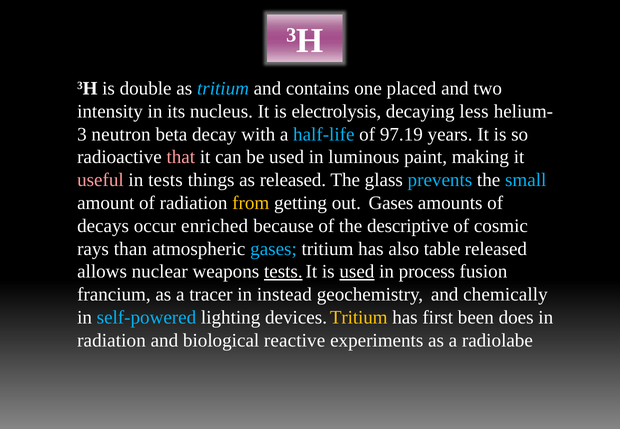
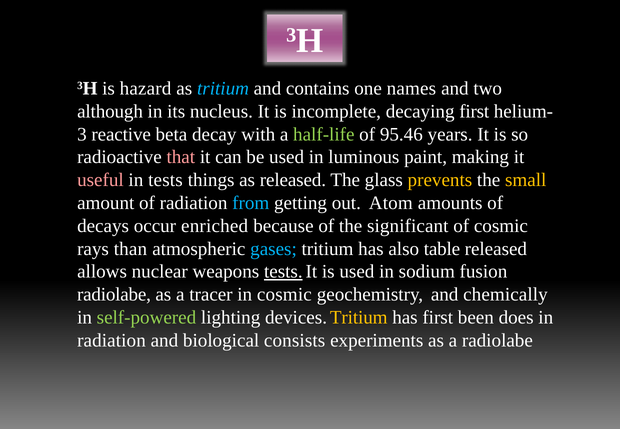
double: double -> hazard
placed: placed -> names
intensity: intensity -> although
electrolysis: electrolysis -> incomplete
decaying less: less -> first
neutron: neutron -> reactive
half-life colour: light blue -> light green
97.19: 97.19 -> 95.46
prevents colour: light blue -> yellow
small colour: light blue -> yellow
from colour: yellow -> light blue
out Gases: Gases -> Atom
descriptive: descriptive -> significant
used at (357, 272) underline: present -> none
process: process -> sodium
francium at (114, 295): francium -> radiolabe
in instead: instead -> cosmic
self-powered colour: light blue -> light green
reactive: reactive -> consists
